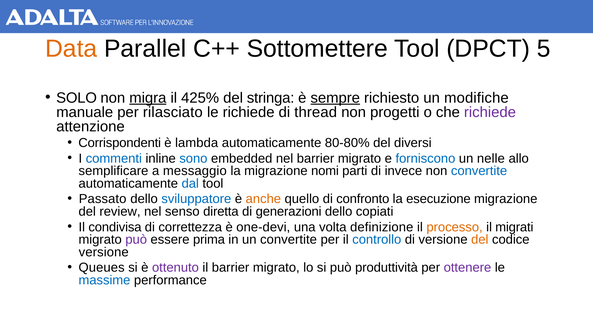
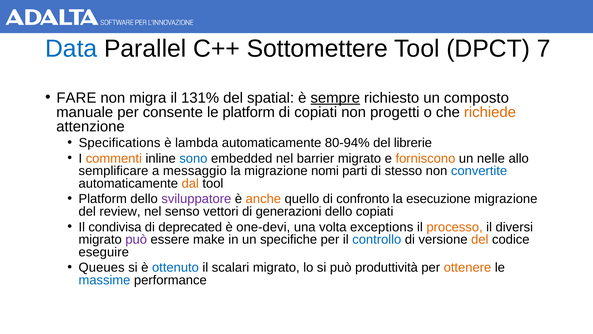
Data colour: orange -> blue
5: 5 -> 7
SOLO: SOLO -> FARE
migra underline: present -> none
425%: 425% -> 131%
stringa: stringa -> spatial
modifiche: modifiche -> composto
rilasciato: rilasciato -> consente
le richiede: richiede -> platform
di thread: thread -> copiati
richiede at (490, 112) colour: purple -> orange
Corrispondenti: Corrispondenti -> Specifications
80-80%: 80-80% -> 80-94%
diversi: diversi -> librerie
commenti colour: blue -> orange
forniscono colour: blue -> orange
invece: invece -> stesso
dal colour: blue -> orange
Passato at (103, 199): Passato -> Platform
sviluppatore colour: blue -> purple
diretta: diretta -> vettori
correttezza: correttezza -> deprecated
definizione: definizione -> exceptions
migrati: migrati -> diversi
prima: prima -> make
un convertite: convertite -> specifiche
versione at (104, 252): versione -> eseguire
ottenuto colour: purple -> blue
il barrier: barrier -> scalari
ottenere colour: purple -> orange
